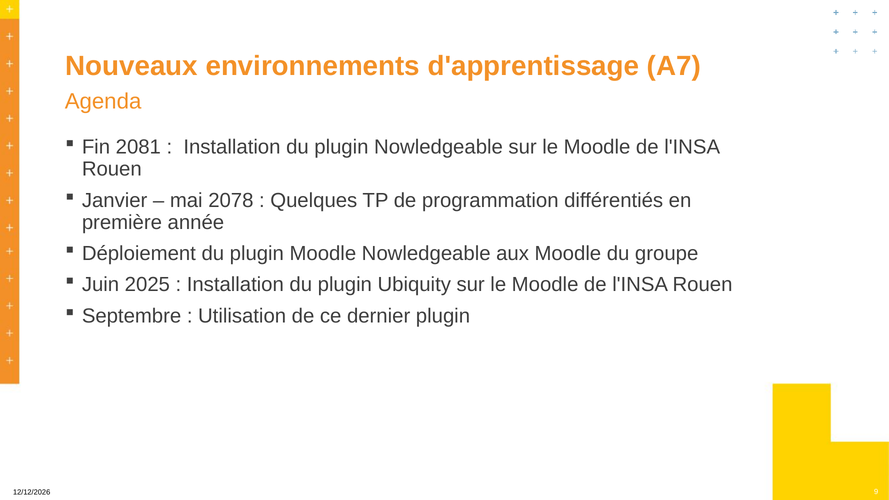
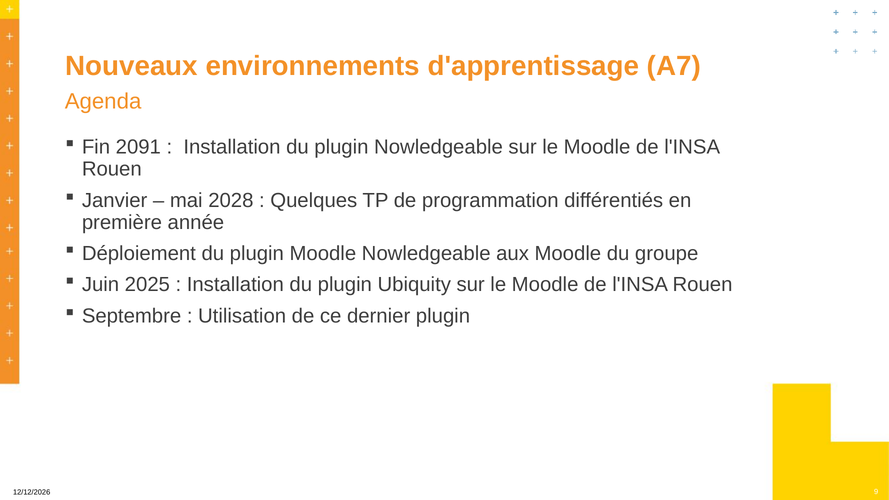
2081: 2081 -> 2091
2078: 2078 -> 2028
